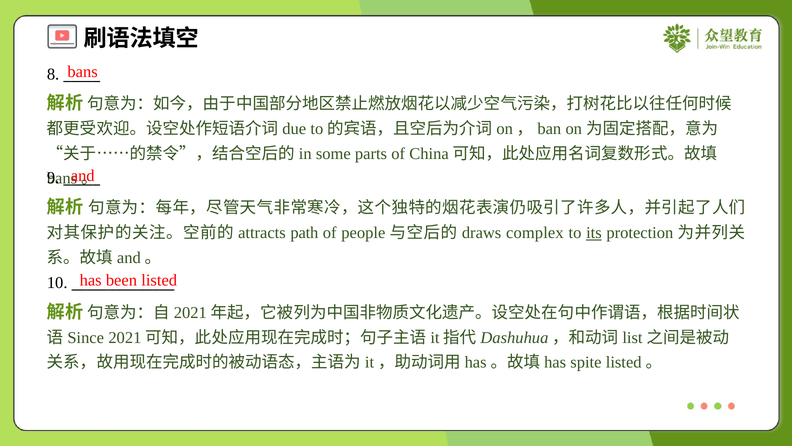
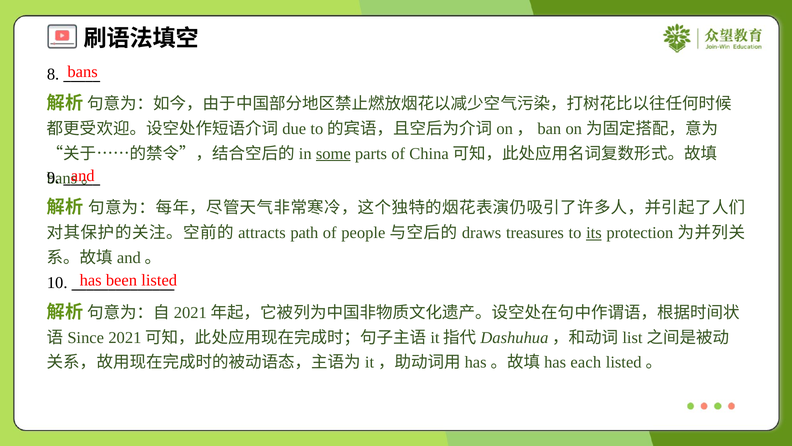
some underline: none -> present
complex: complex -> treasures
spite: spite -> each
